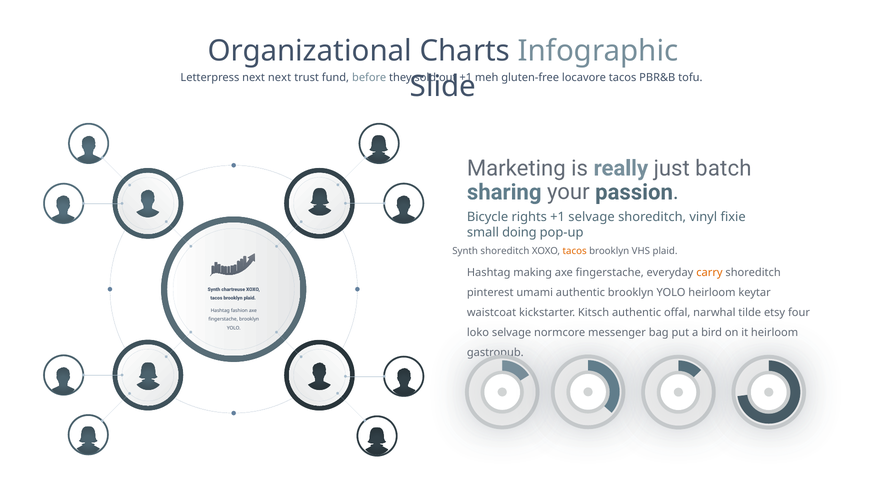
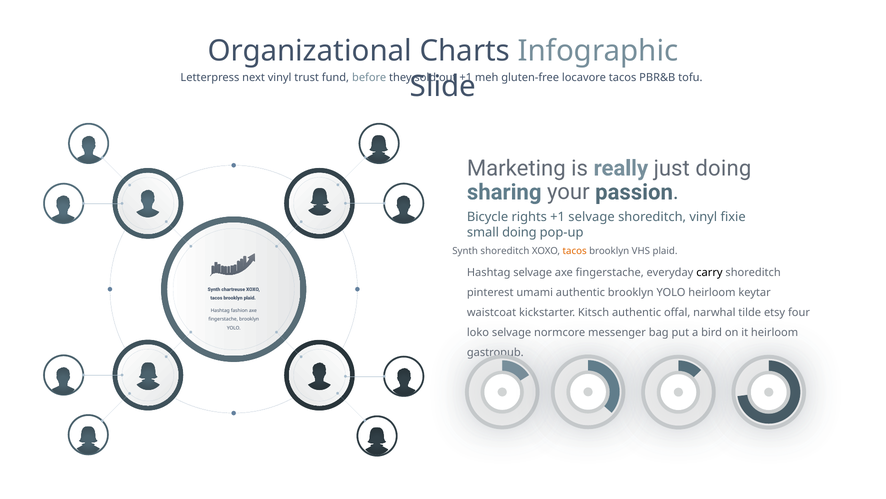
next next: next -> vinyl
just batch: batch -> doing
Hashtag making: making -> selvage
carry colour: orange -> black
